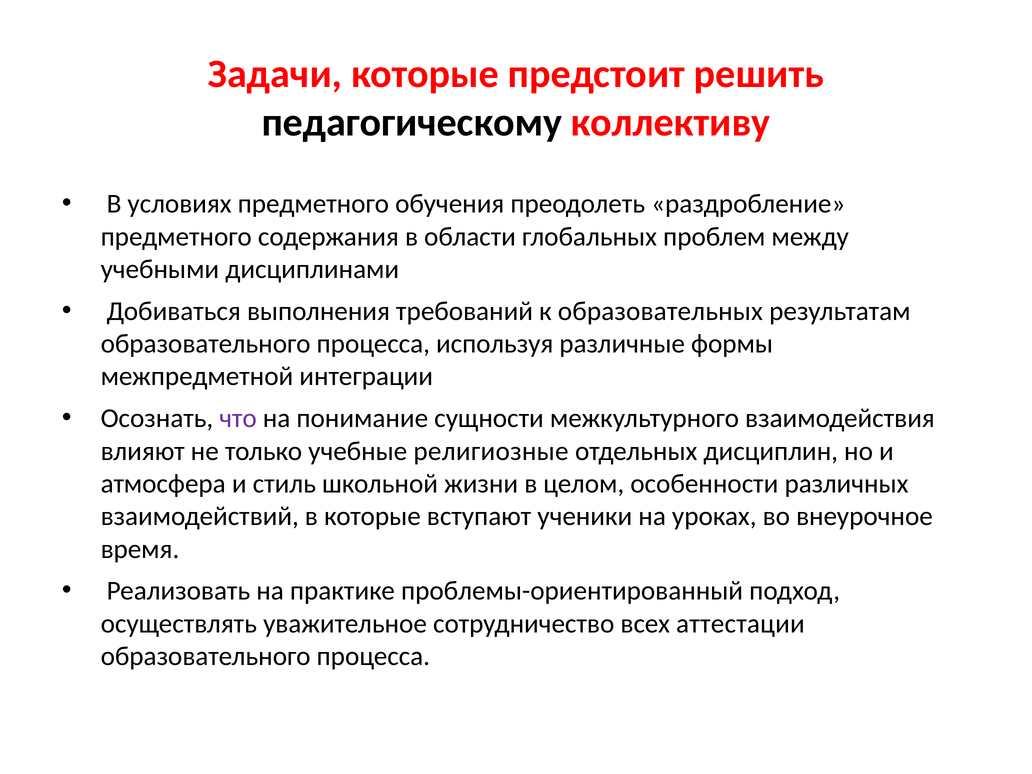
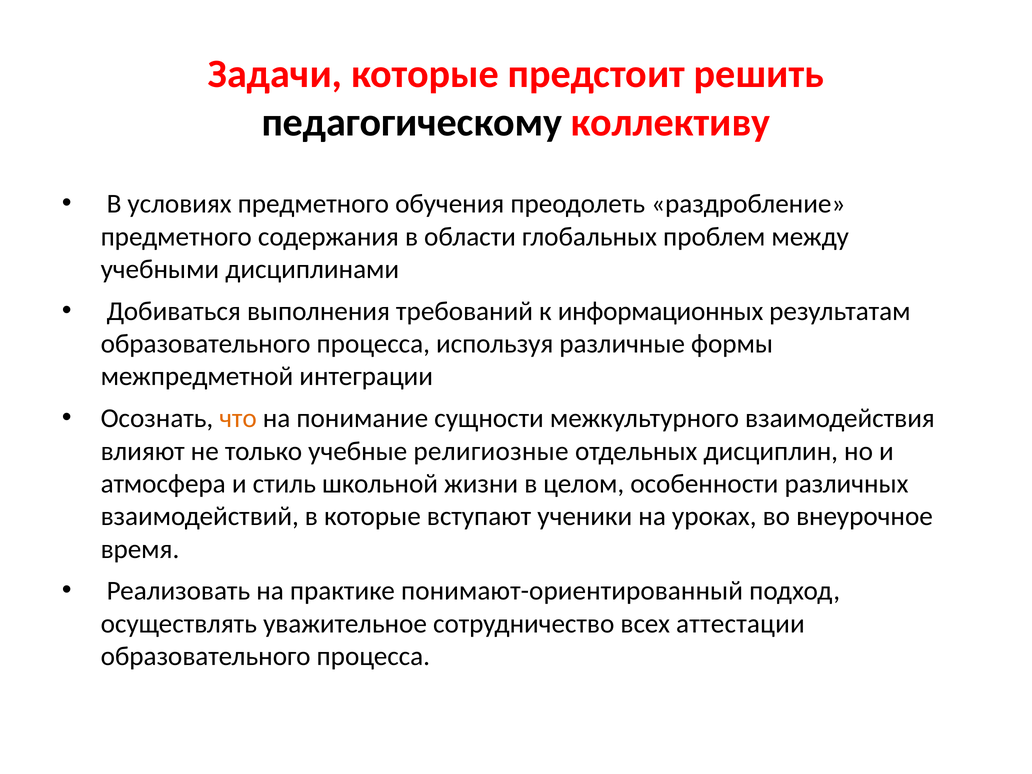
образовательных: образовательных -> информационных
что colour: purple -> orange
проблемы-ориентированный: проблемы-ориентированный -> понимают-ориентированный
